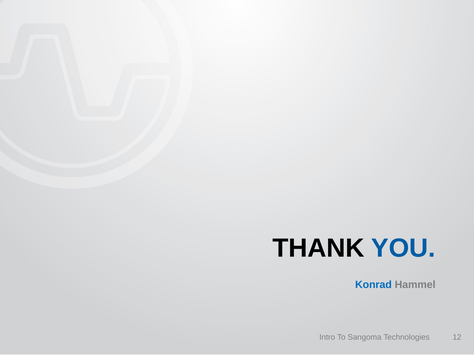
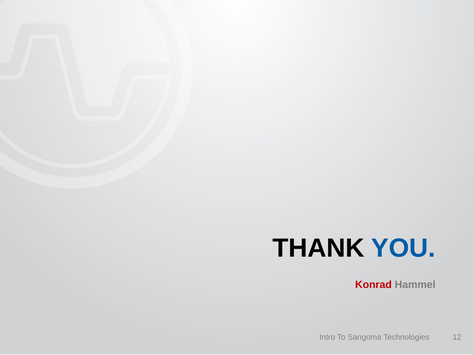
Konrad colour: blue -> red
